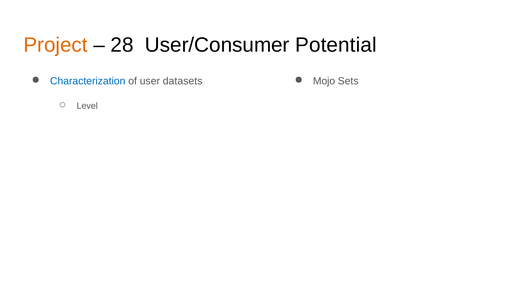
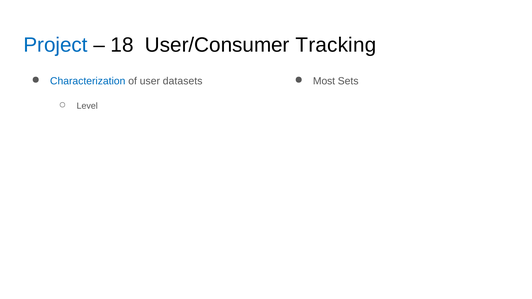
Project colour: orange -> blue
28: 28 -> 18
Potential: Potential -> Tracking
Mojo: Mojo -> Most
